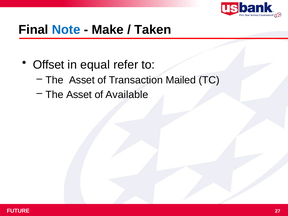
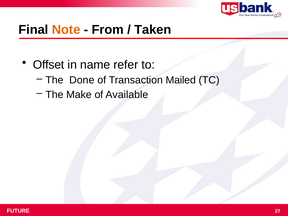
Note colour: blue -> orange
Make: Make -> From
equal: equal -> name
Asset at (82, 80): Asset -> Done
Asset at (79, 95): Asset -> Make
